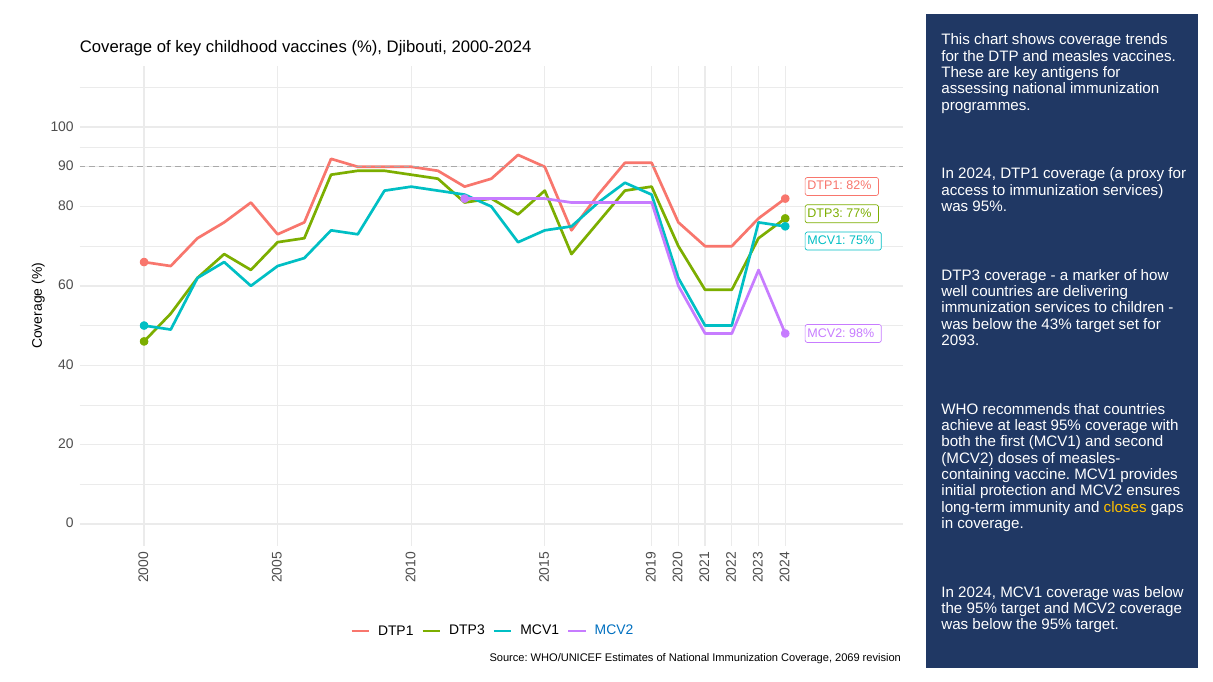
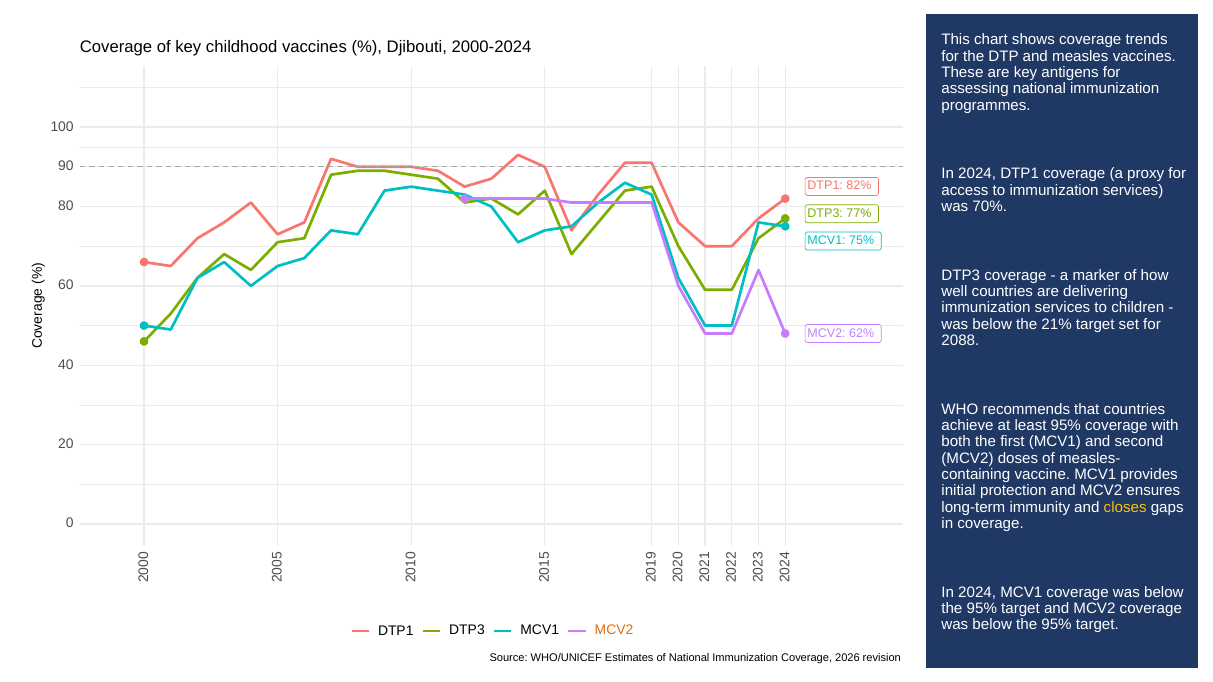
was 95%: 95% -> 70%
43%: 43% -> 21%
98%: 98% -> 62%
2093: 2093 -> 2088
MCV2 at (614, 631) colour: blue -> orange
2069: 2069 -> 2026
